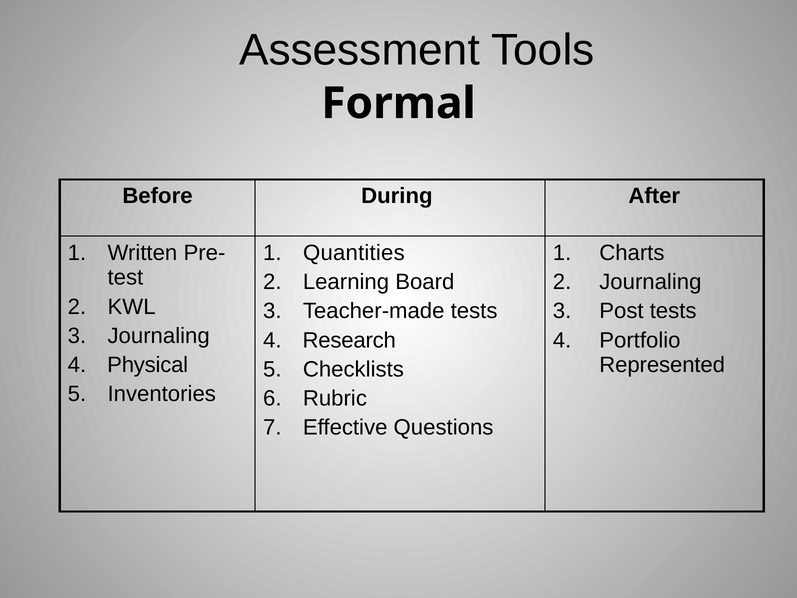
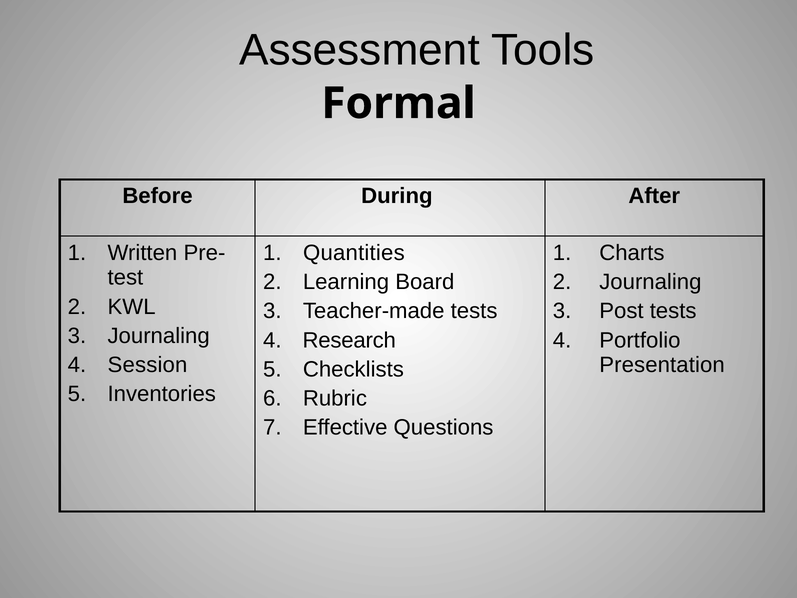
Physical: Physical -> Session
Represented: Represented -> Presentation
